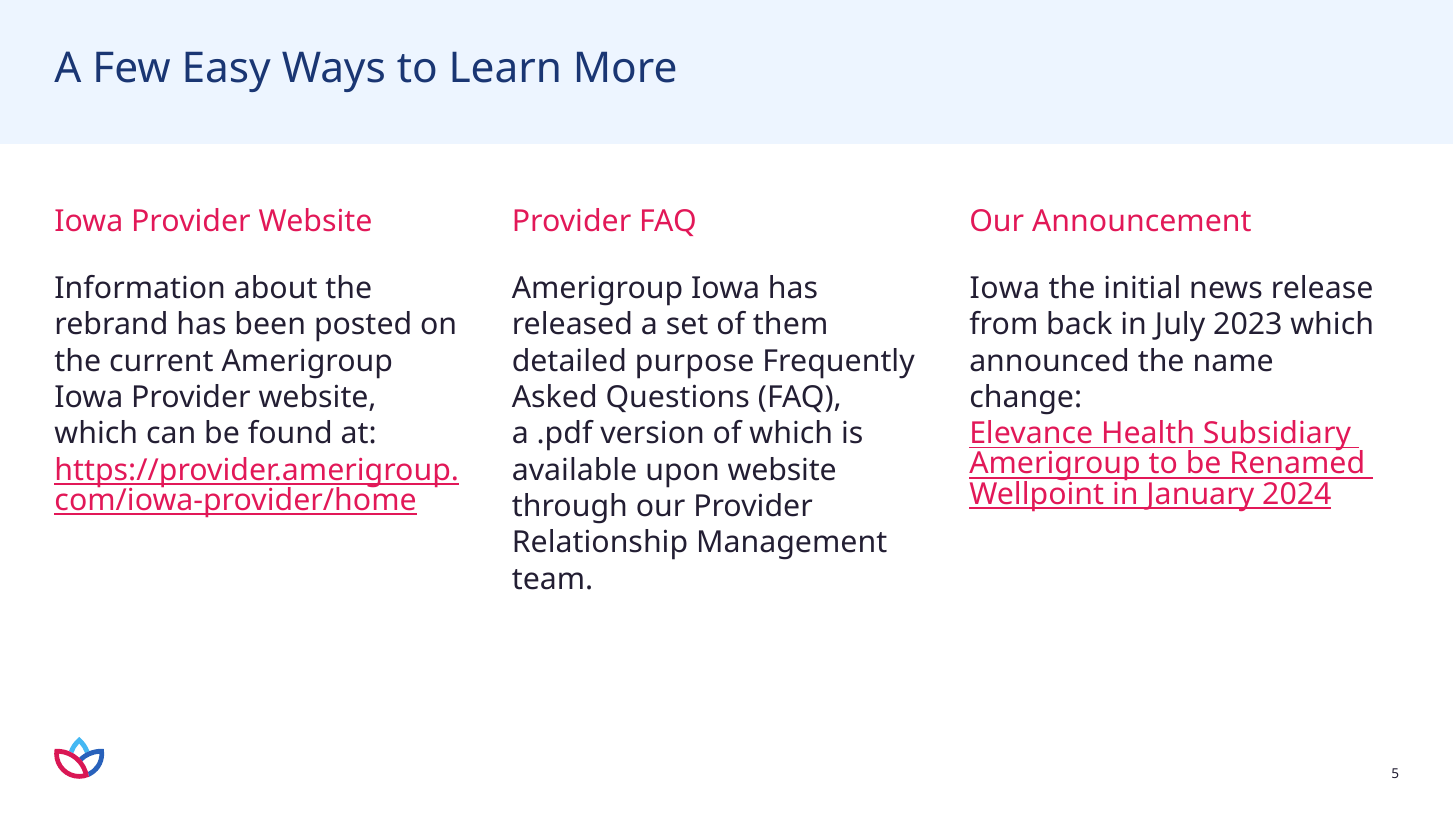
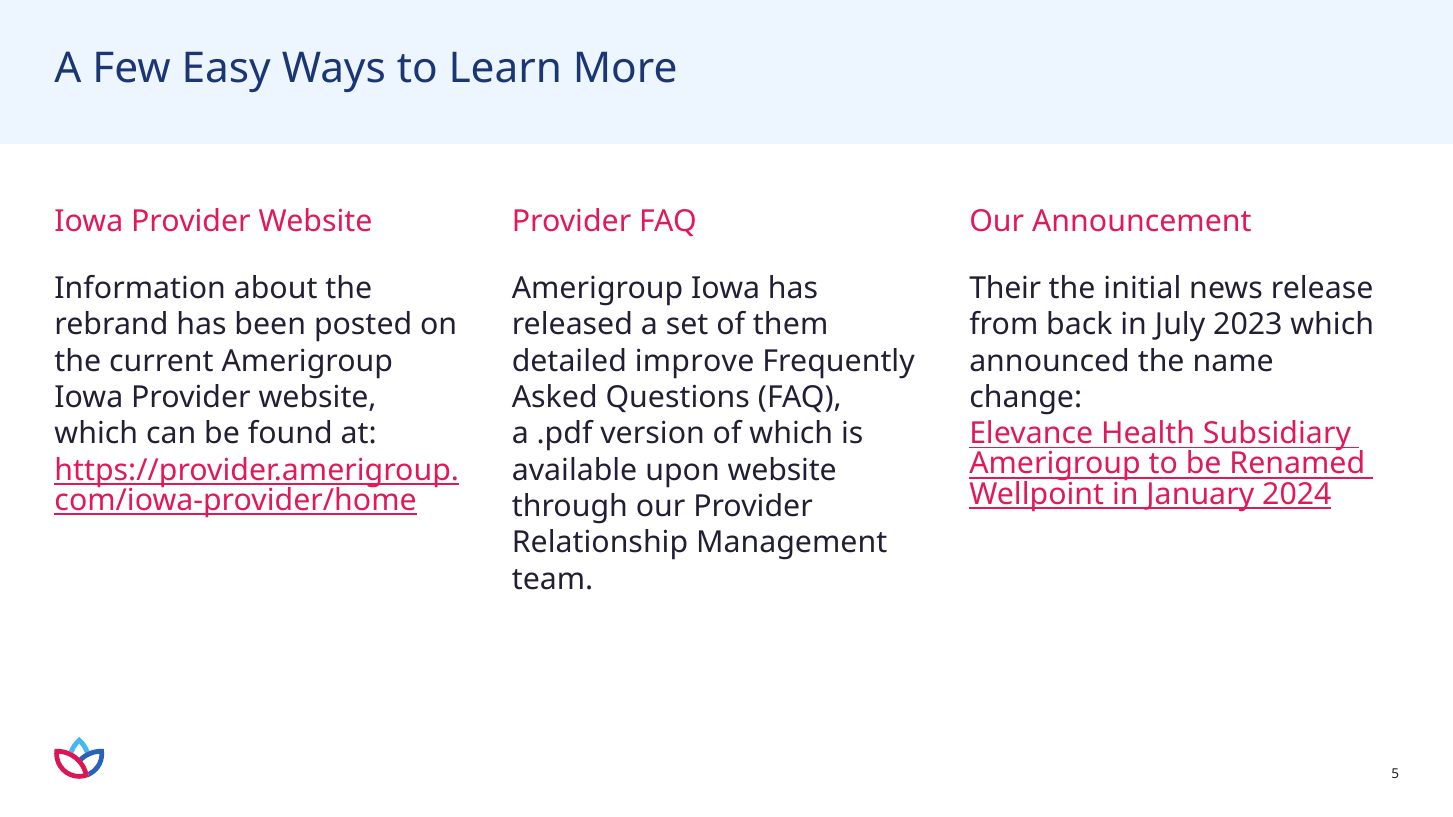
Iowa at (1005, 289): Iowa -> Their
purpose: purpose -> improve
